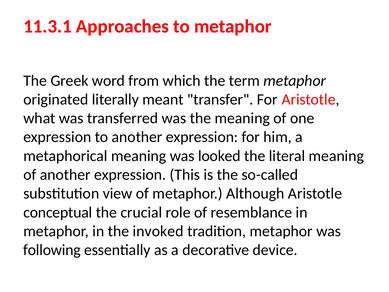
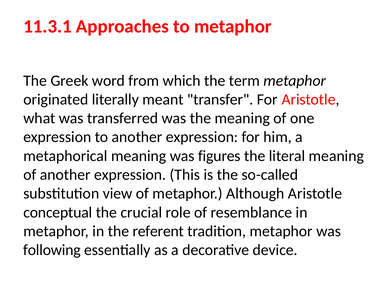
looked: looked -> figures
invoked: invoked -> referent
